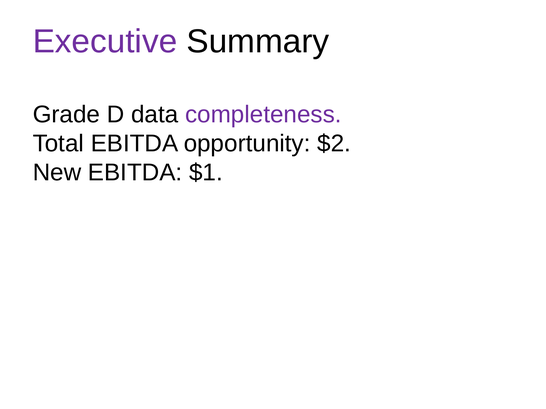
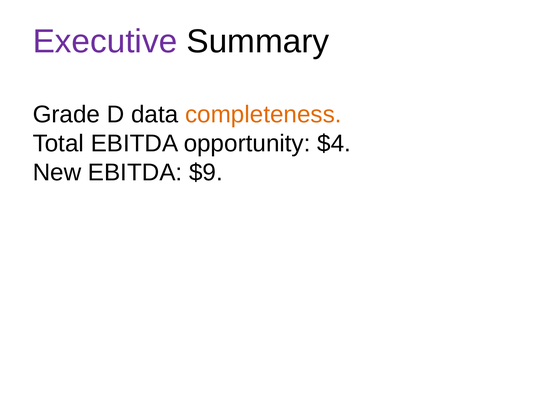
completeness colour: purple -> orange
$2: $2 -> $4
$1: $1 -> $9
